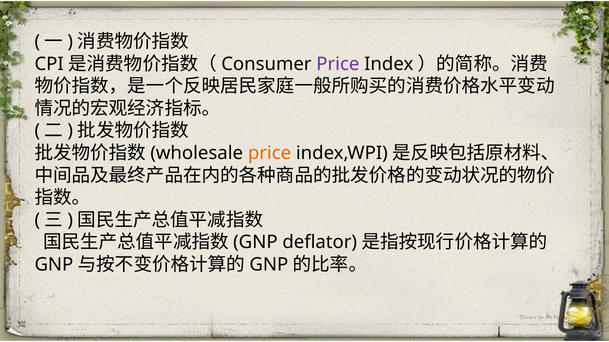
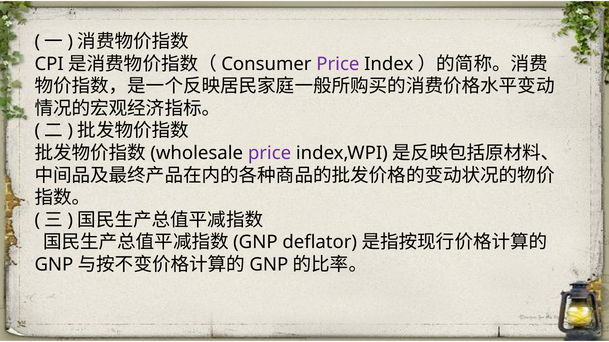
price at (270, 153) colour: orange -> purple
